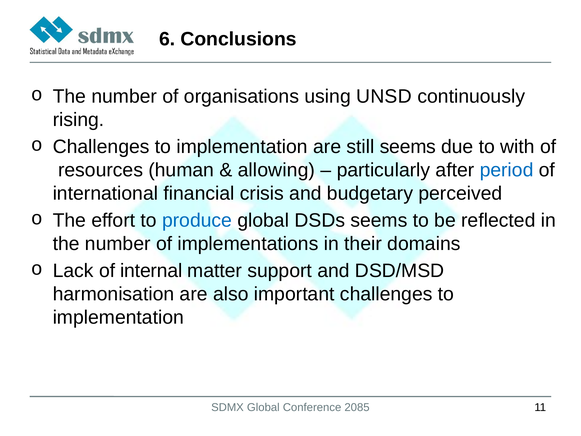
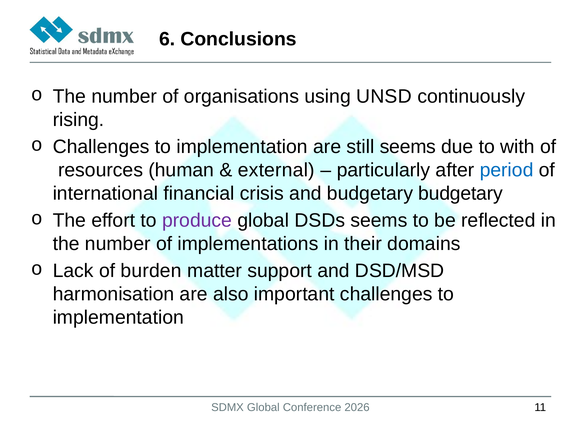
allowing: allowing -> external
budgetary perceived: perceived -> budgetary
produce colour: blue -> purple
internal: internal -> burden
2085: 2085 -> 2026
